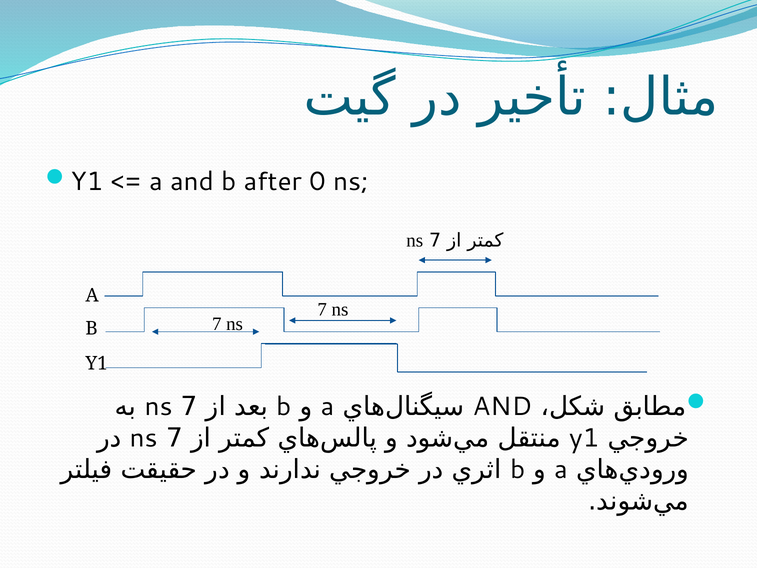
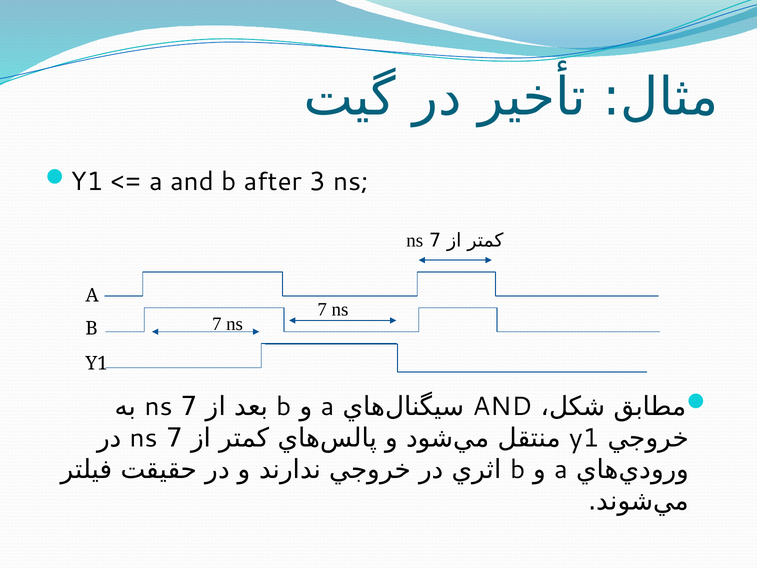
0: 0 -> 3
